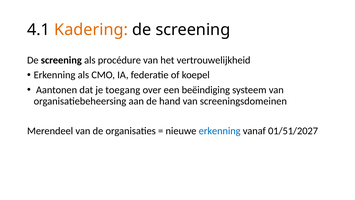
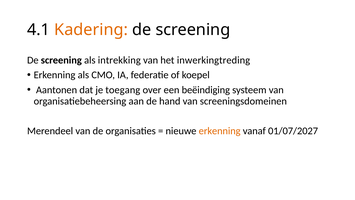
procédure: procédure -> intrekking
vertrouwelijkheid: vertrouwelijkheid -> inwerkingtreding
erkenning at (220, 131) colour: blue -> orange
01/51/2027: 01/51/2027 -> 01/07/2027
